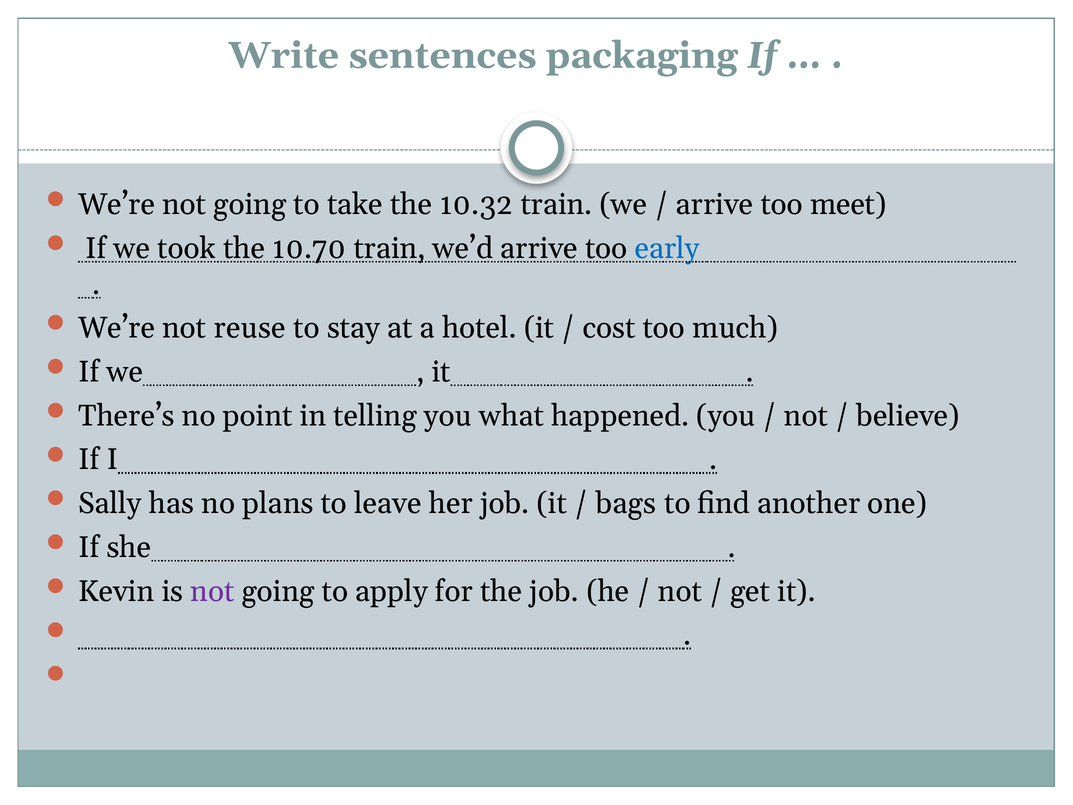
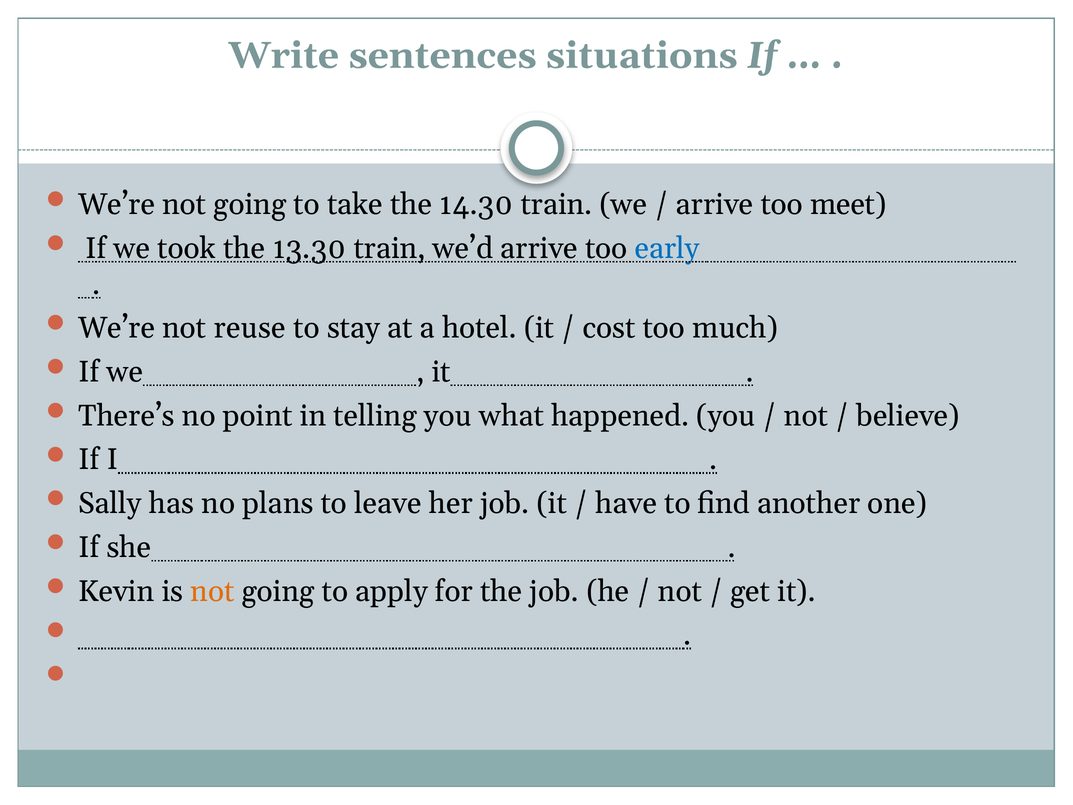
packaging: packaging -> situations
10.32: 10.32 -> 14.30
10.70: 10.70 -> 13.30
bags: bags -> have
not at (212, 591) colour: purple -> orange
